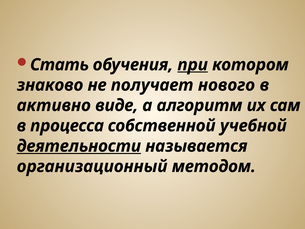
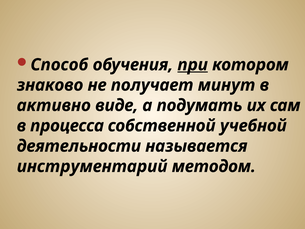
Стать: Стать -> Способ
нового: нового -> минут
алгоритм: алгоритм -> подумать
деятельности underline: present -> none
организационный: организационный -> инструментарий
